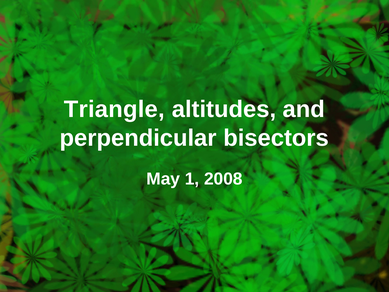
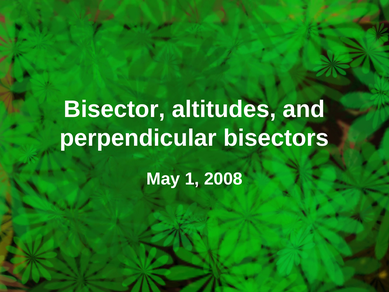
Triangle: Triangle -> Bisector
